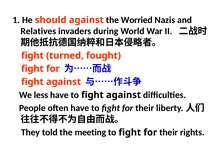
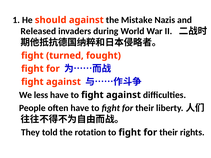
Worried: Worried -> Mistake
Relatives: Relatives -> Released
meeting: meeting -> rotation
